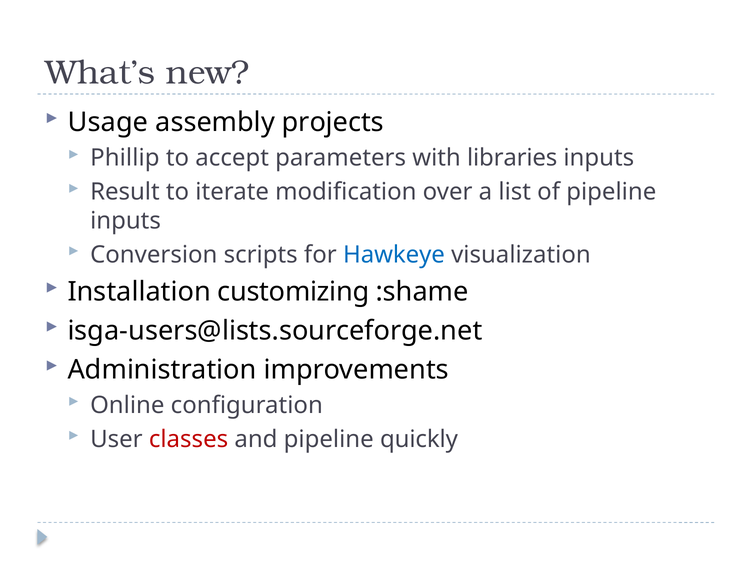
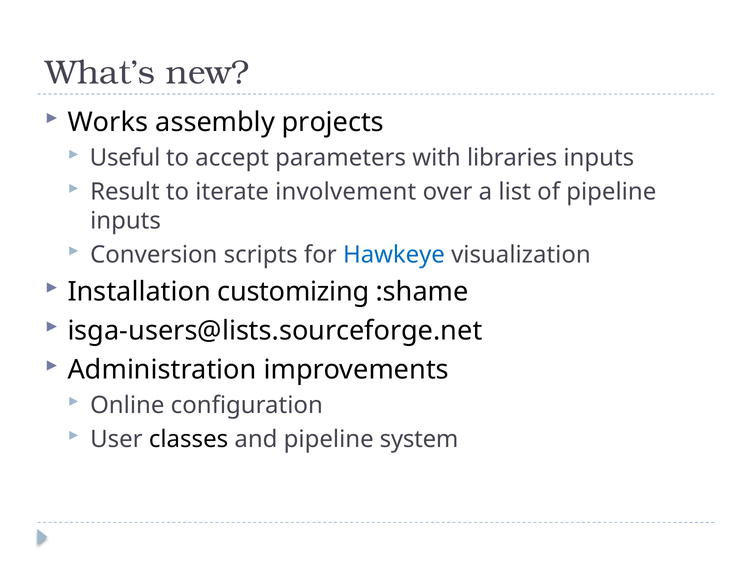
Usage: Usage -> Works
Phillip: Phillip -> Useful
modification: modification -> involvement
classes colour: red -> black
quickly: quickly -> system
